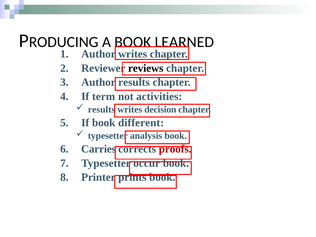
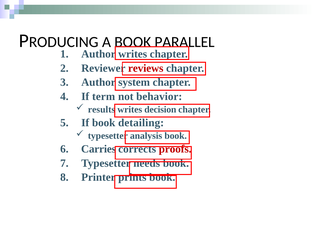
LEARNED: LEARNED -> PARALLEL
reviews colour: black -> red
Author results: results -> system
activities: activities -> behavior
different: different -> detailing
occur: occur -> needs
